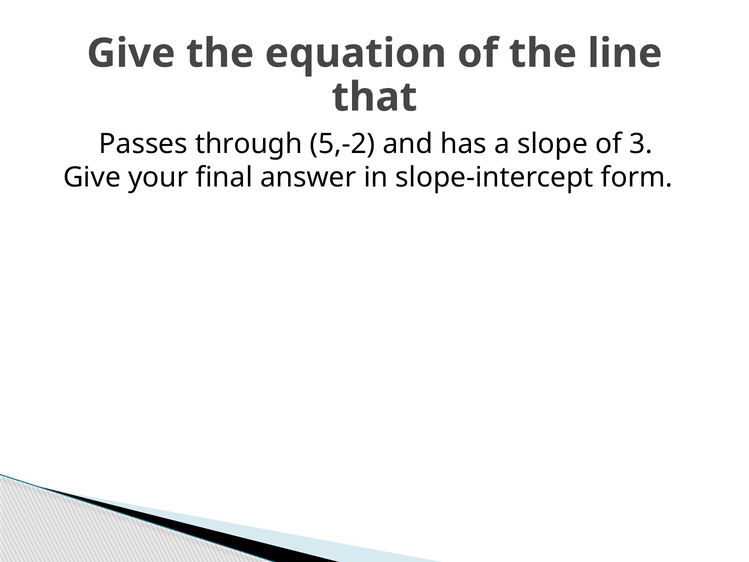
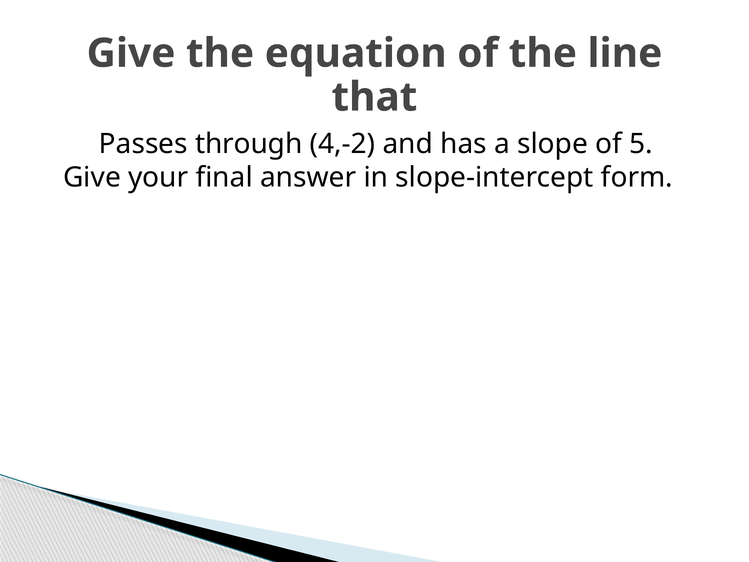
5,-2: 5,-2 -> 4,-2
3: 3 -> 5
